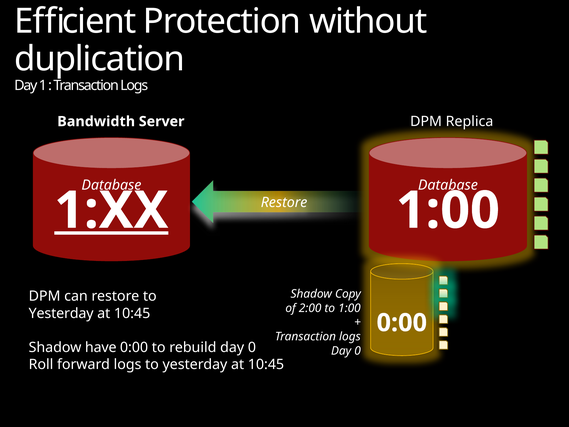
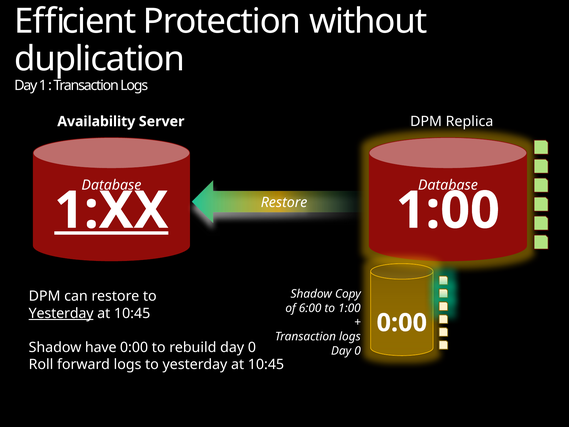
Bandwidth: Bandwidth -> Availability
2:00: 2:00 -> 6:00
Yesterday at (61, 313) underline: none -> present
